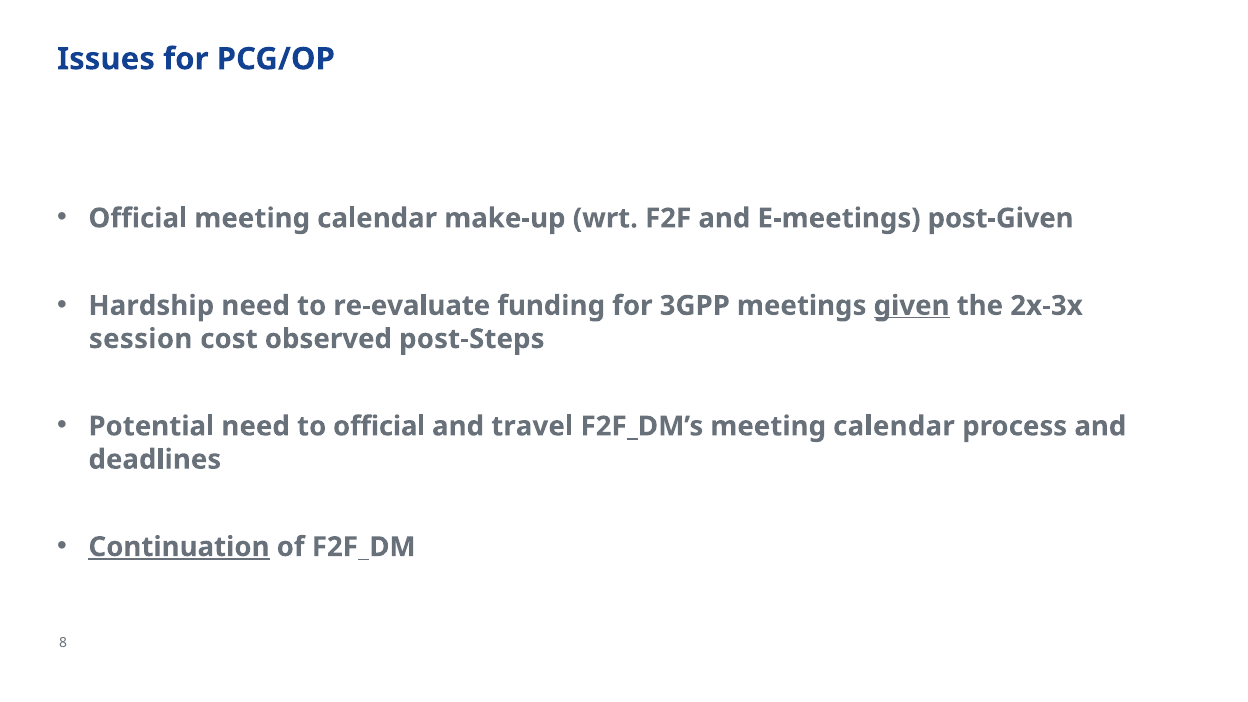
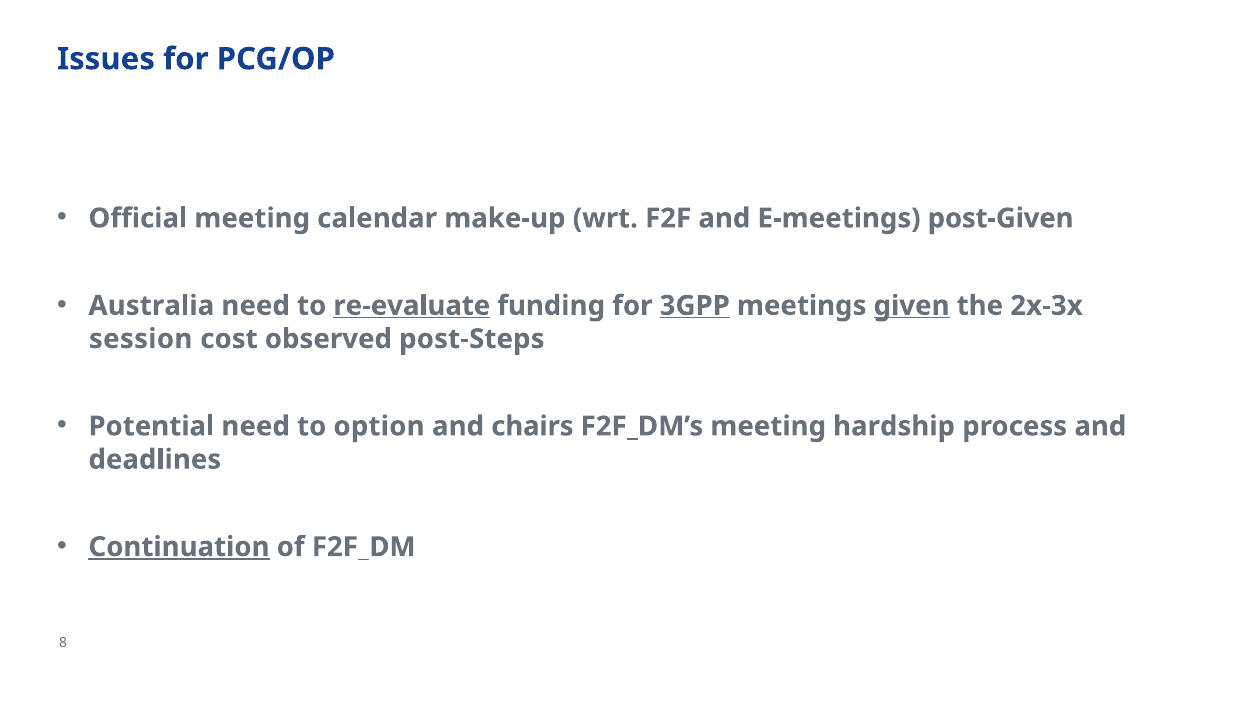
Hardship: Hardship -> Australia
re-evaluate underline: none -> present
3GPP underline: none -> present
to official: official -> option
travel: travel -> chairs
F2F_DM’s meeting calendar: calendar -> hardship
